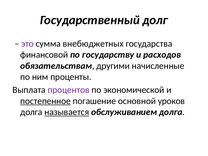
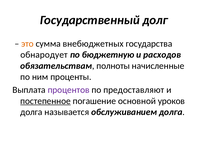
это colour: purple -> orange
финансовой: финансовой -> обнародует
государству: государству -> бюджетную
другими: другими -> полноты
экономической: экономической -> предоставляют
называется underline: present -> none
